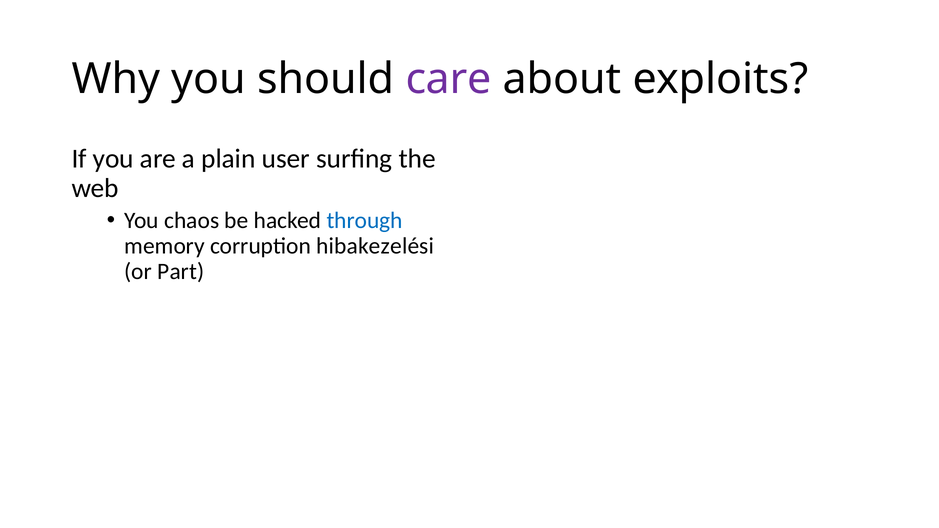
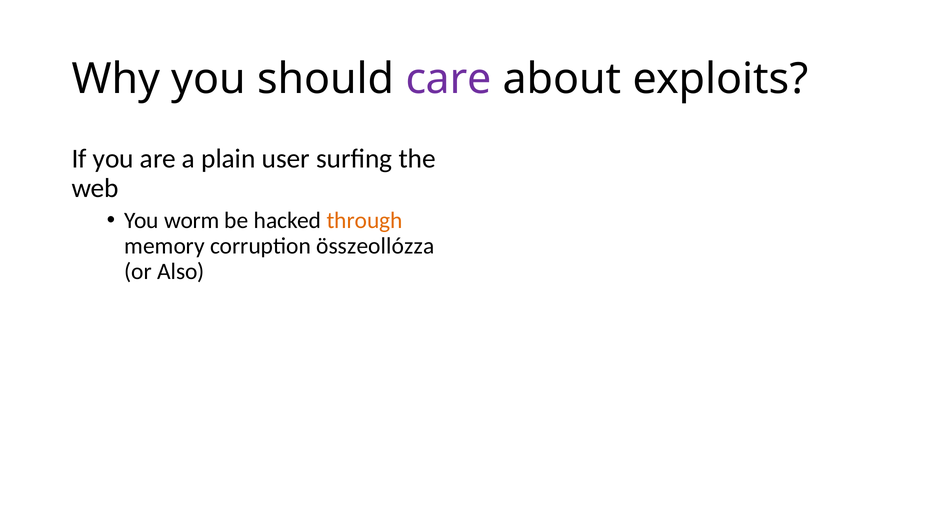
chaos: chaos -> worm
through colour: blue -> orange
hibakezelési: hibakezelési -> összeollózza
Part: Part -> Also
